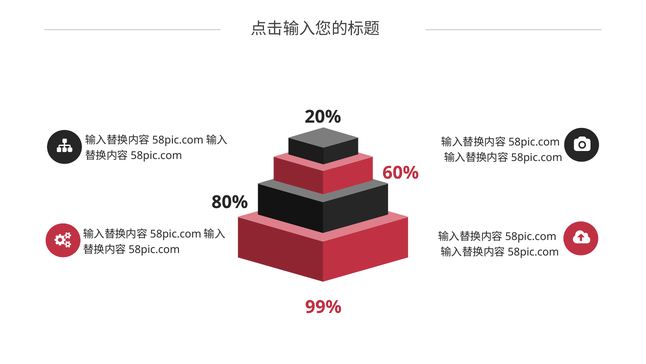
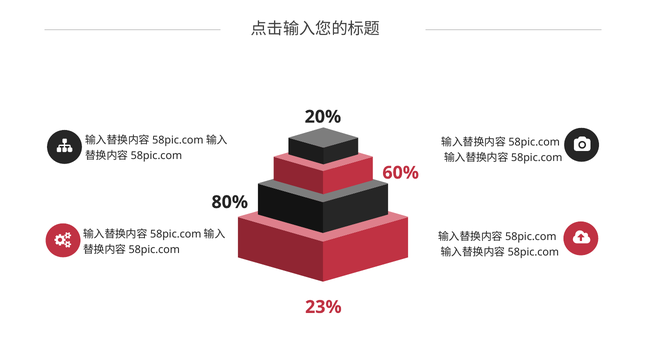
99%: 99% -> 23%
